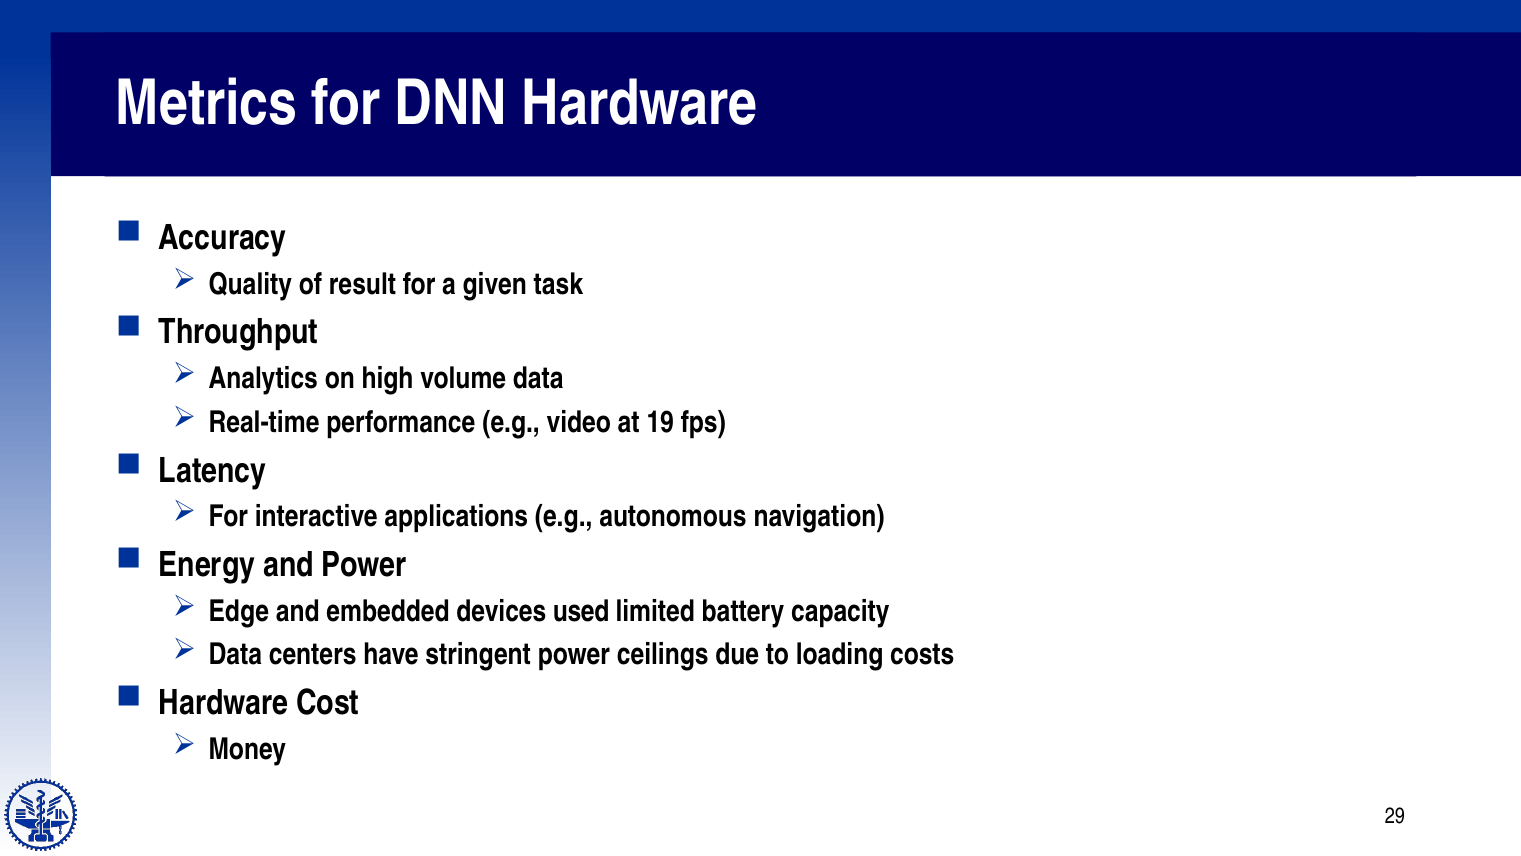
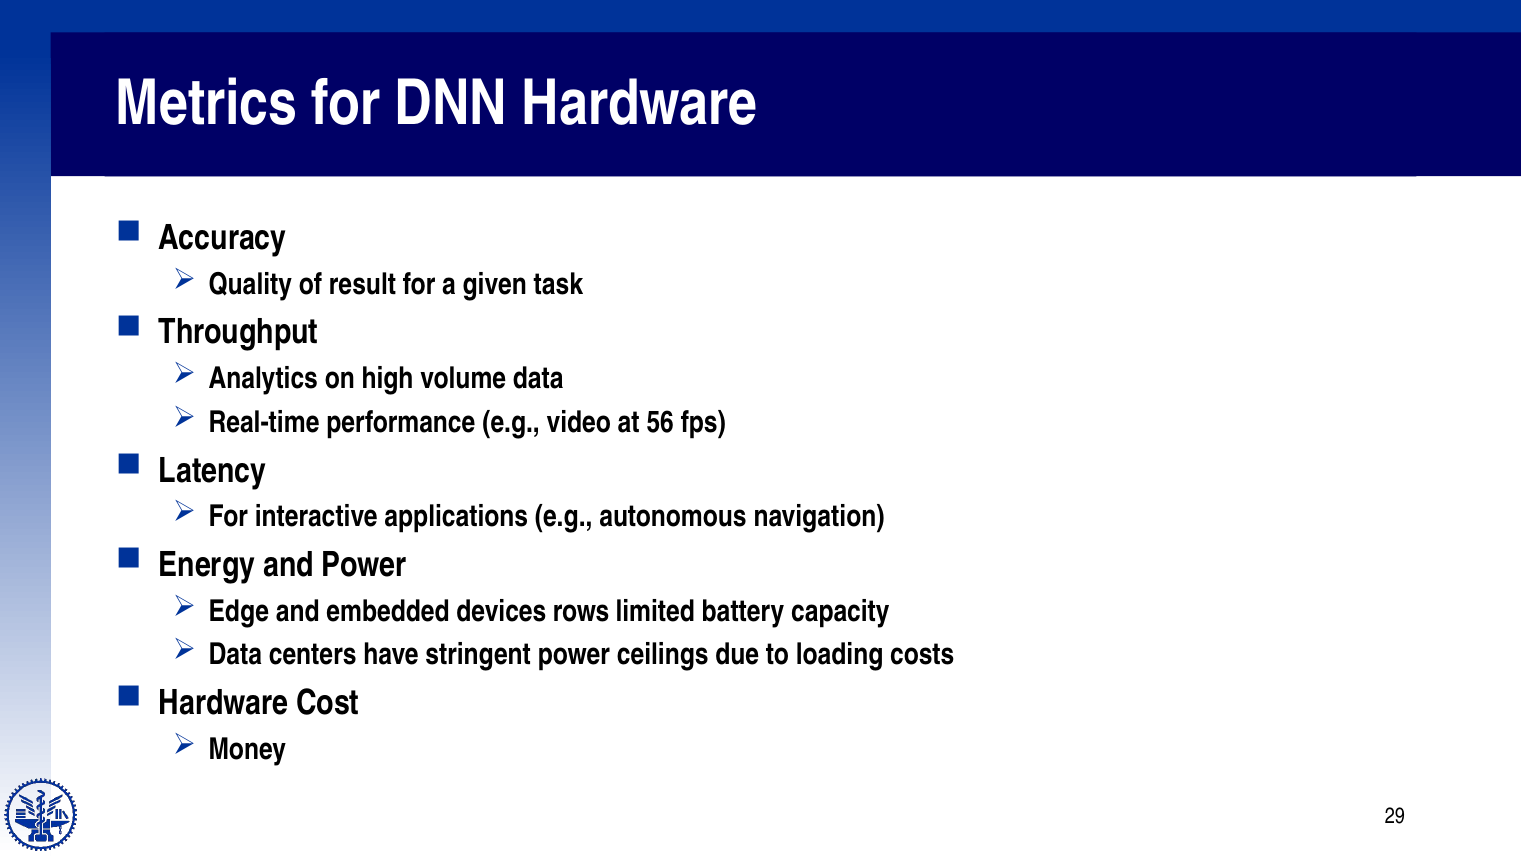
19: 19 -> 56
used: used -> rows
